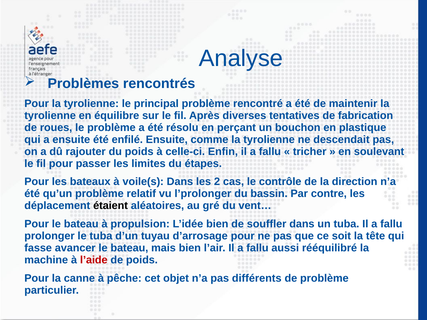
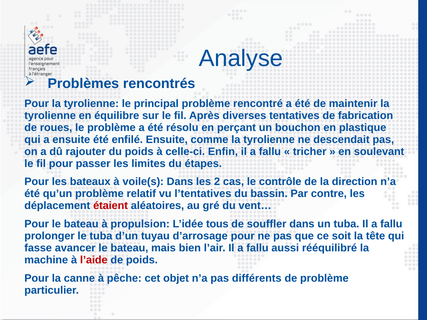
l’prolonger: l’prolonger -> l’tentatives
étaient colour: black -> red
L’idée bien: bien -> tous
